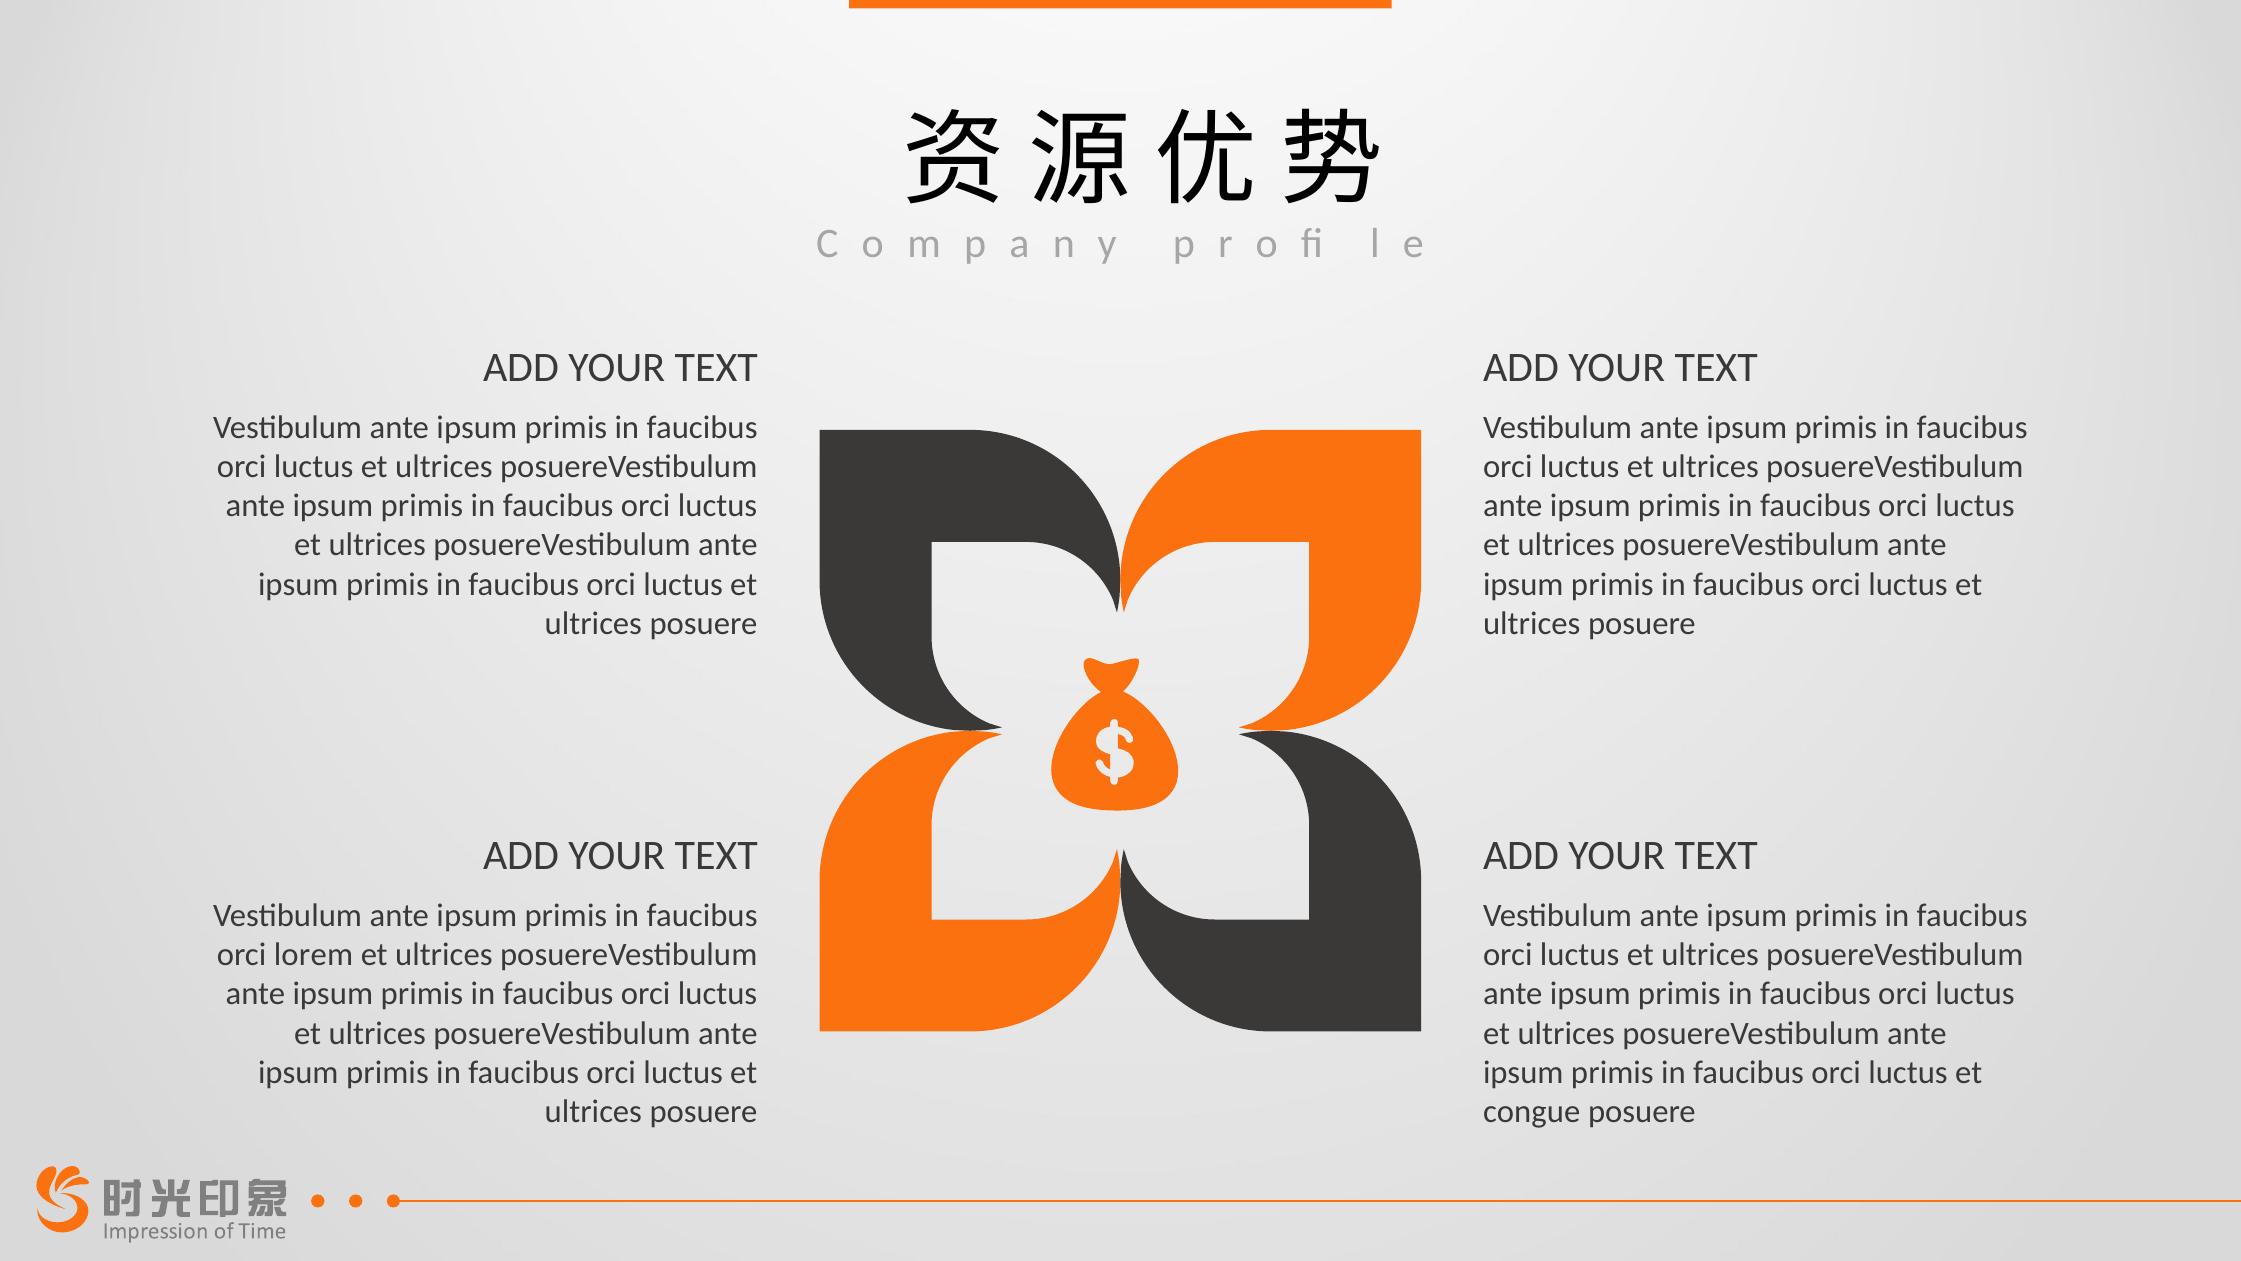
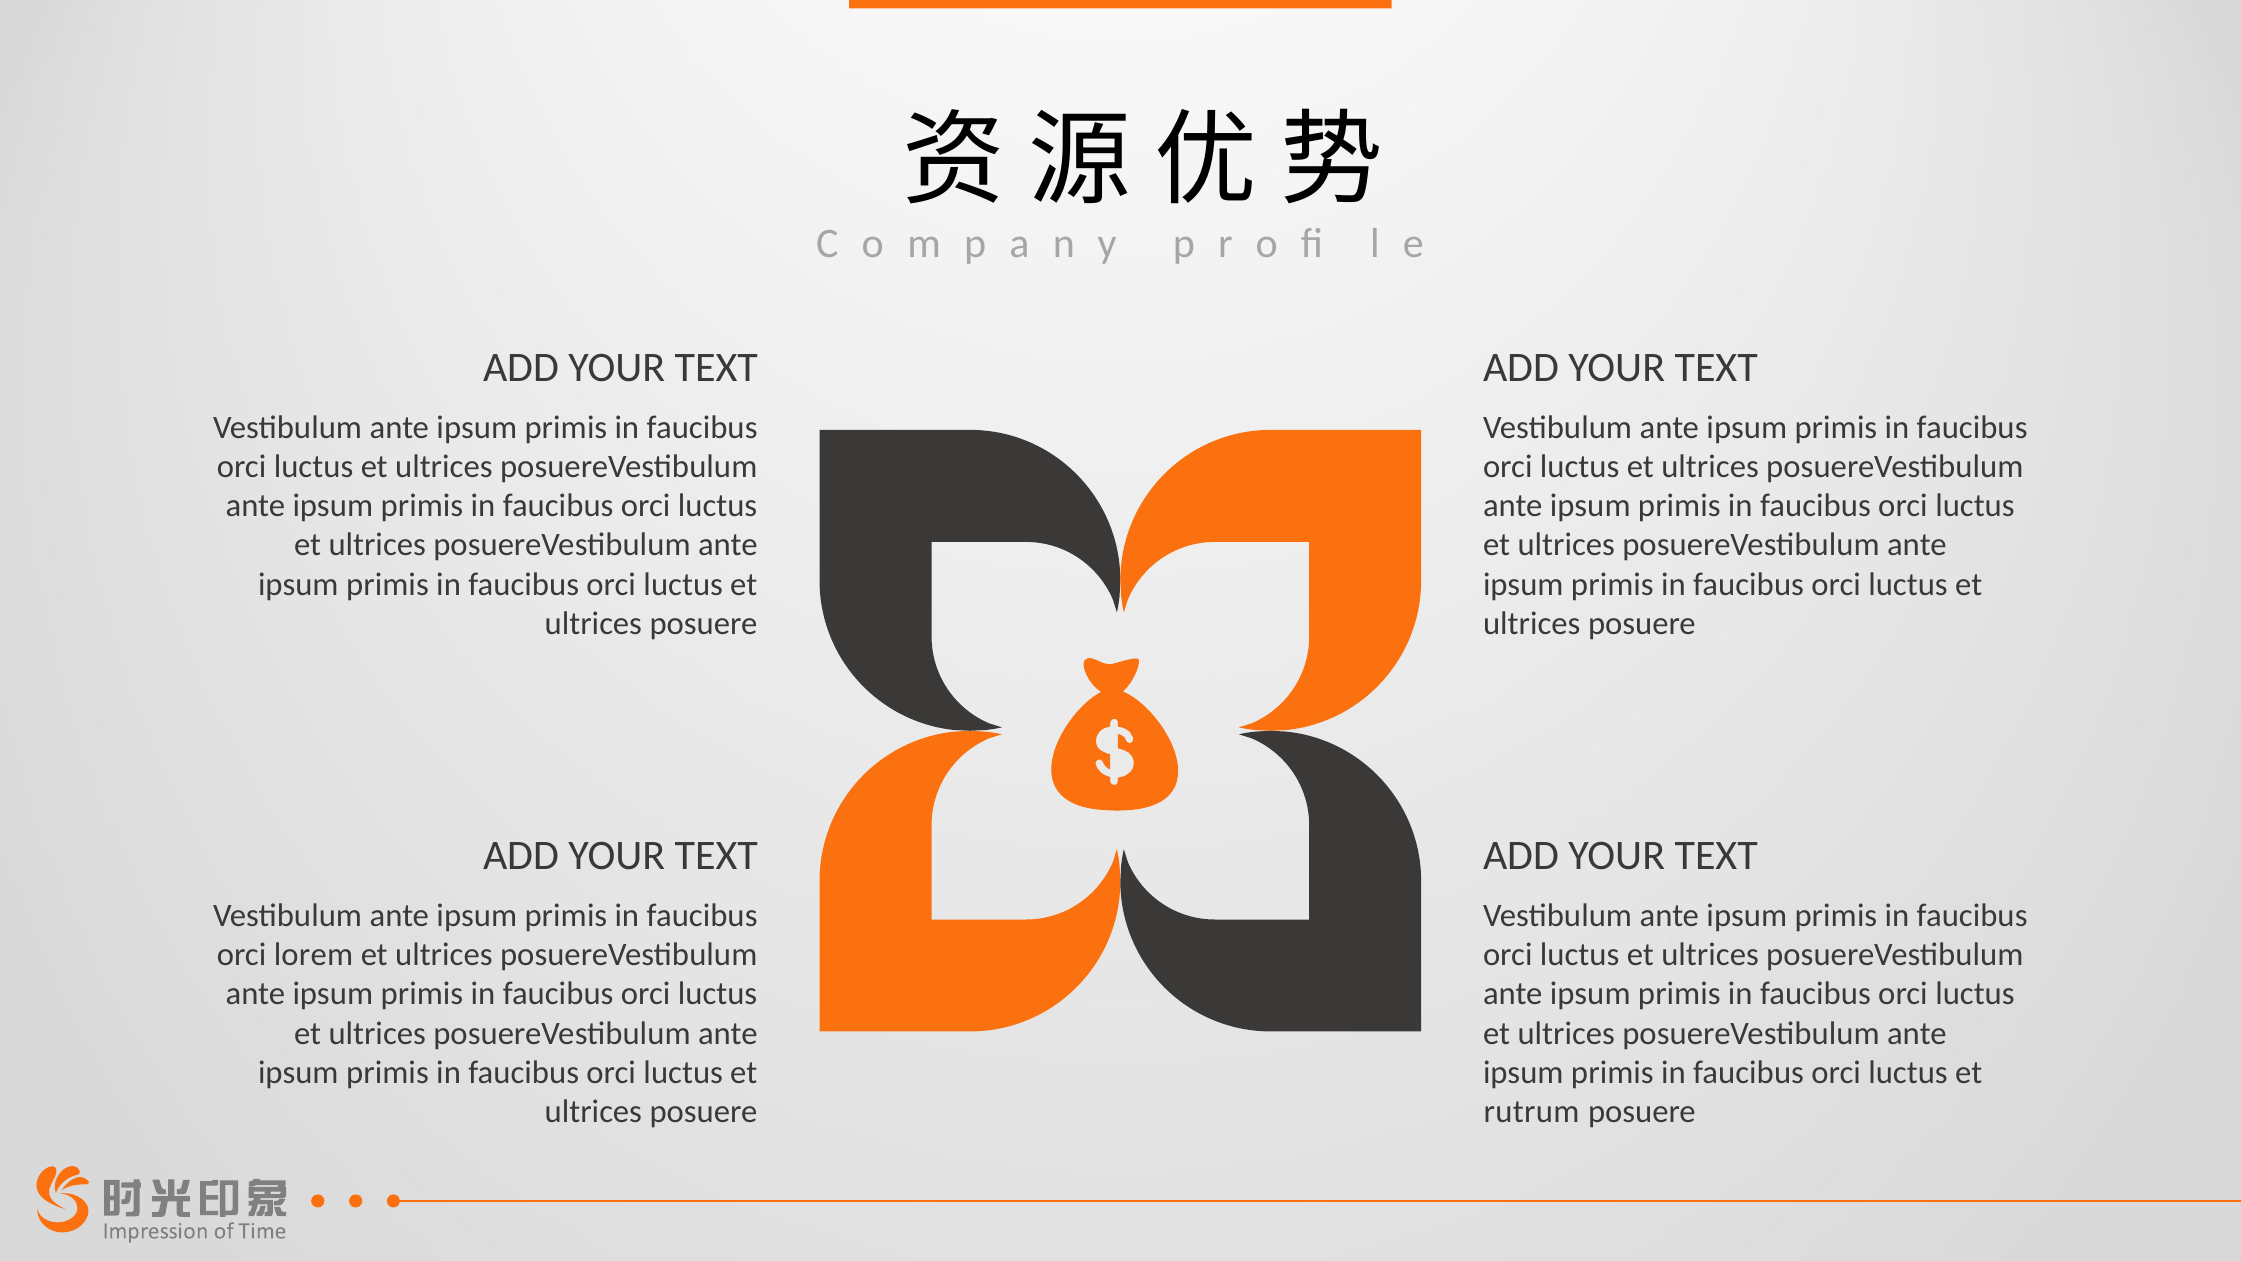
congue: congue -> rutrum
